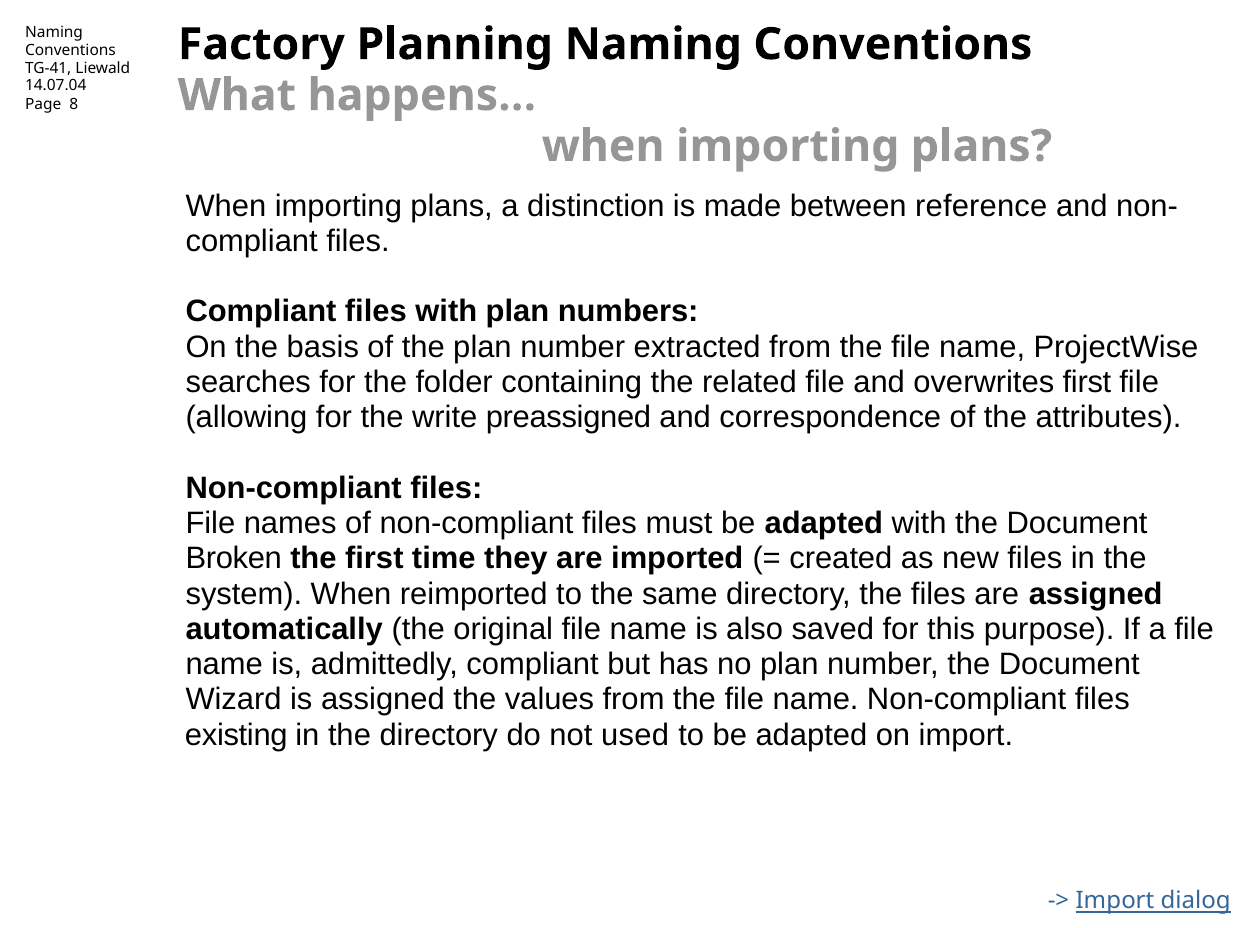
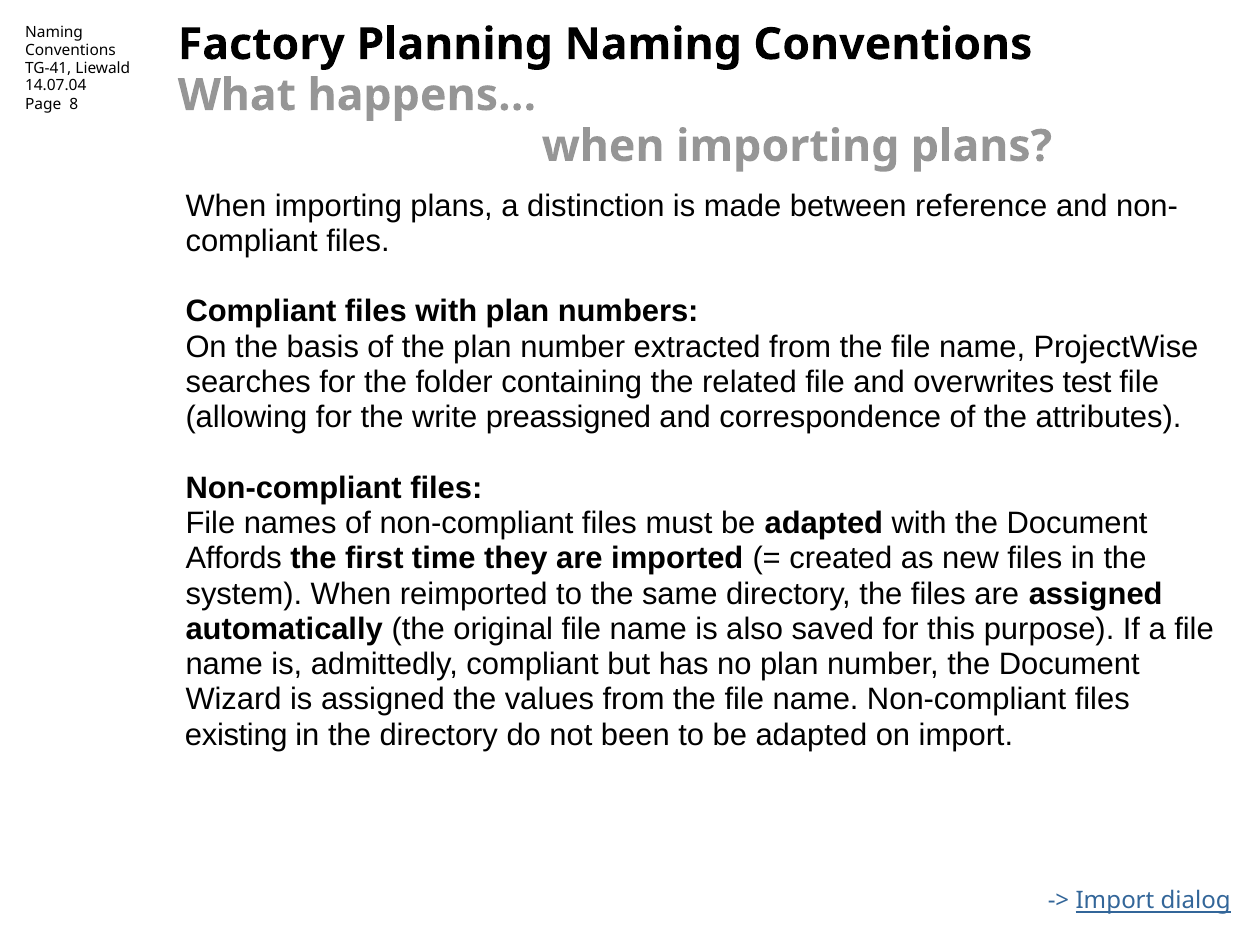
overwrites first: first -> test
Broken: Broken -> Affords
used: used -> been
